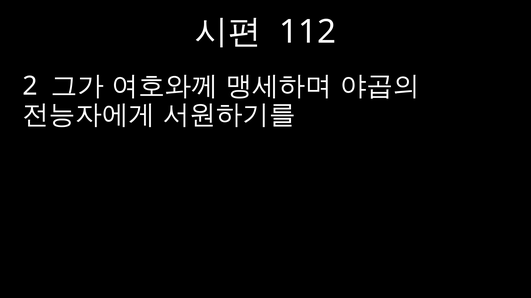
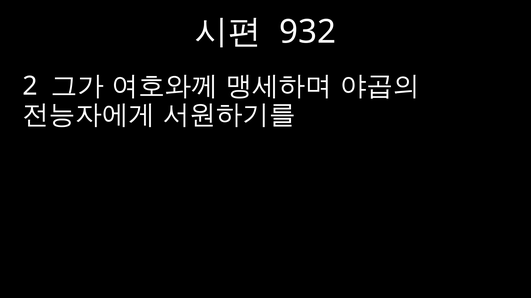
112: 112 -> 932
